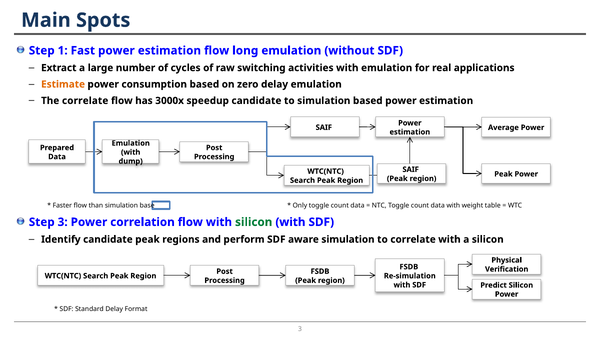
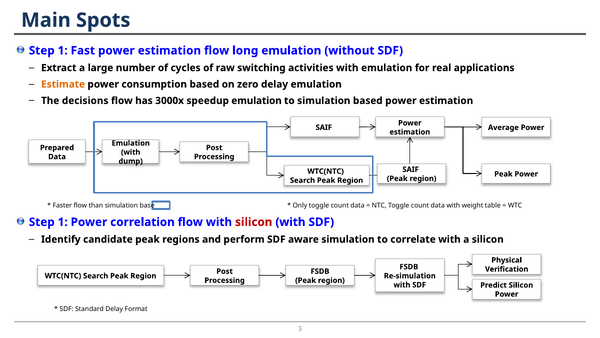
The correlate: correlate -> decisions
speedup candidate: candidate -> emulation
3 at (63, 222): 3 -> 1
silicon at (254, 222) colour: green -> red
